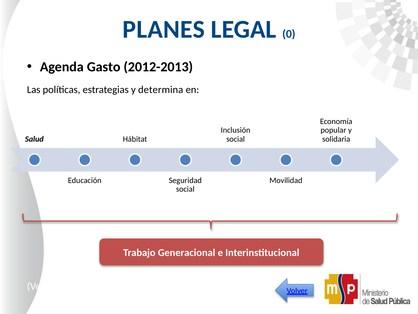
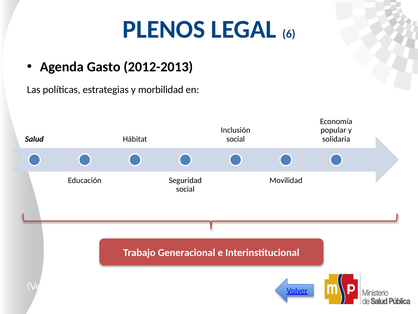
PLANES: PLANES -> PLENOS
0: 0 -> 6
determina: determina -> morbilidad
